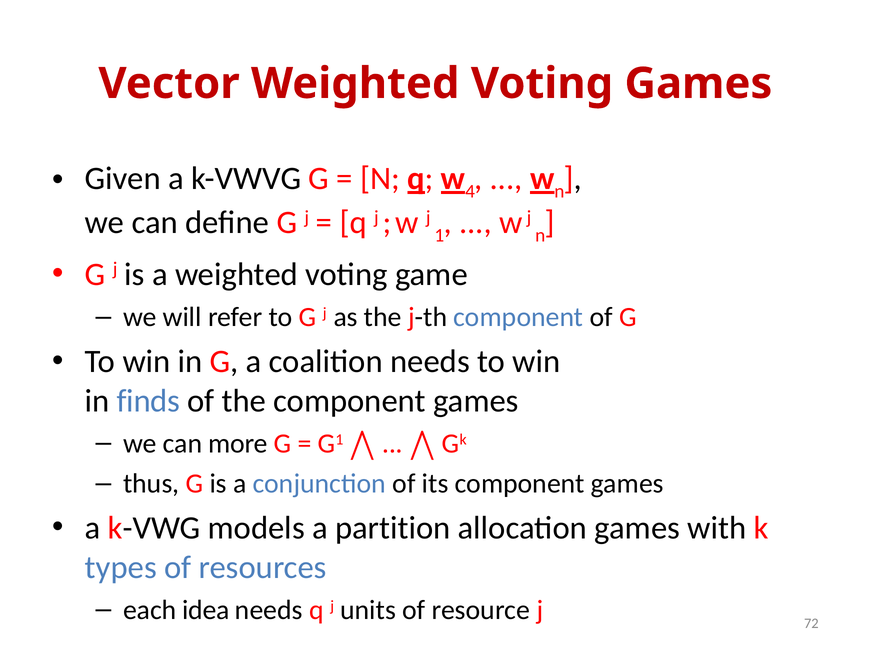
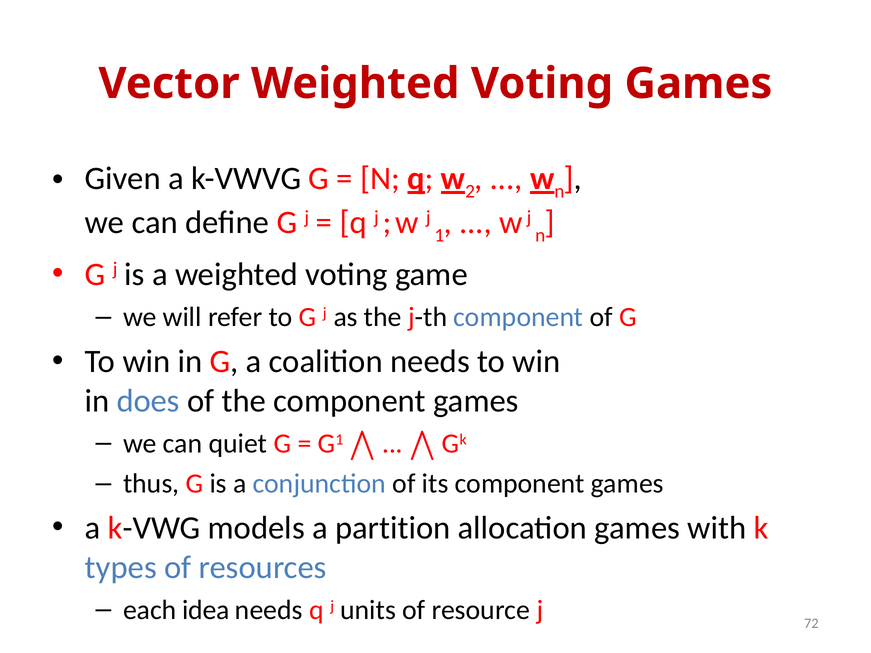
4: 4 -> 2
finds: finds -> does
more: more -> quiet
